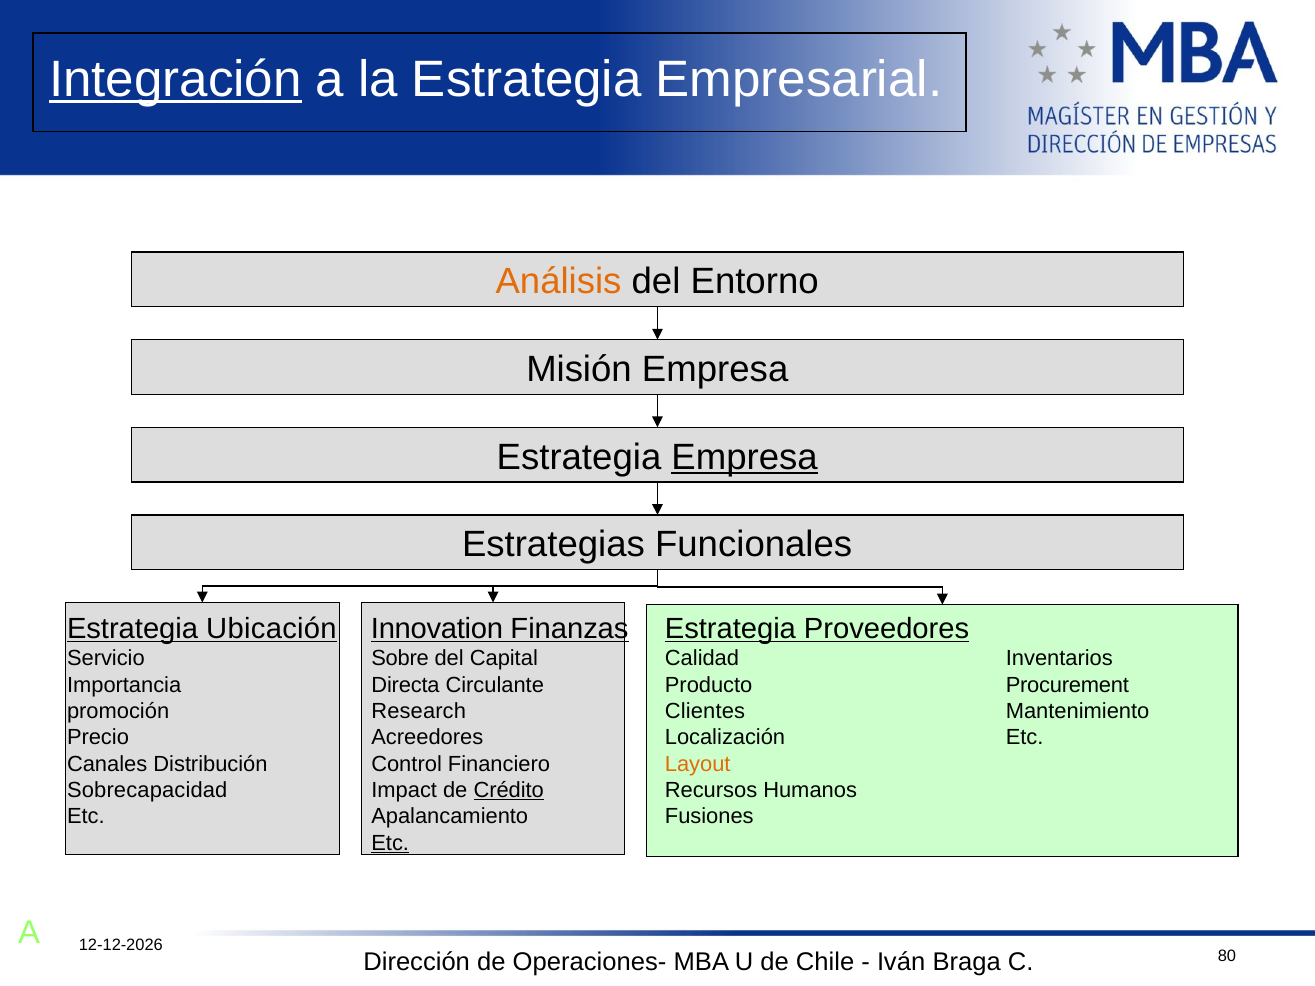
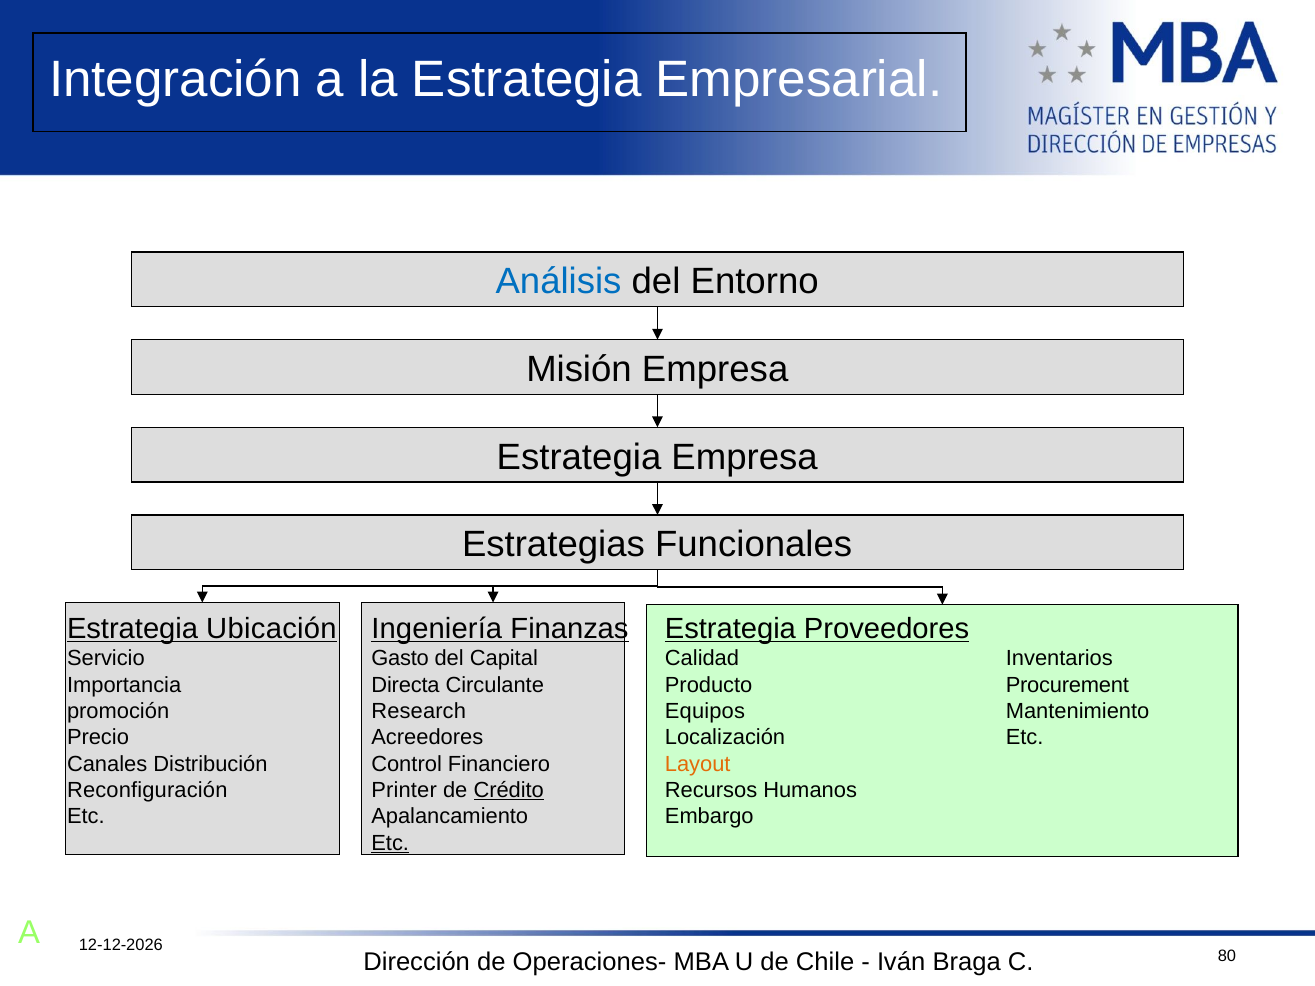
Integración underline: present -> none
Análisis colour: orange -> blue
Empresa at (745, 457) underline: present -> none
Innovation: Innovation -> Ingeniería
Sobre: Sobre -> Gasto
Clientes: Clientes -> Equipos
Sobrecapacidad: Sobrecapacidad -> Reconfiguración
Impact: Impact -> Printer
Fusiones: Fusiones -> Embargo
